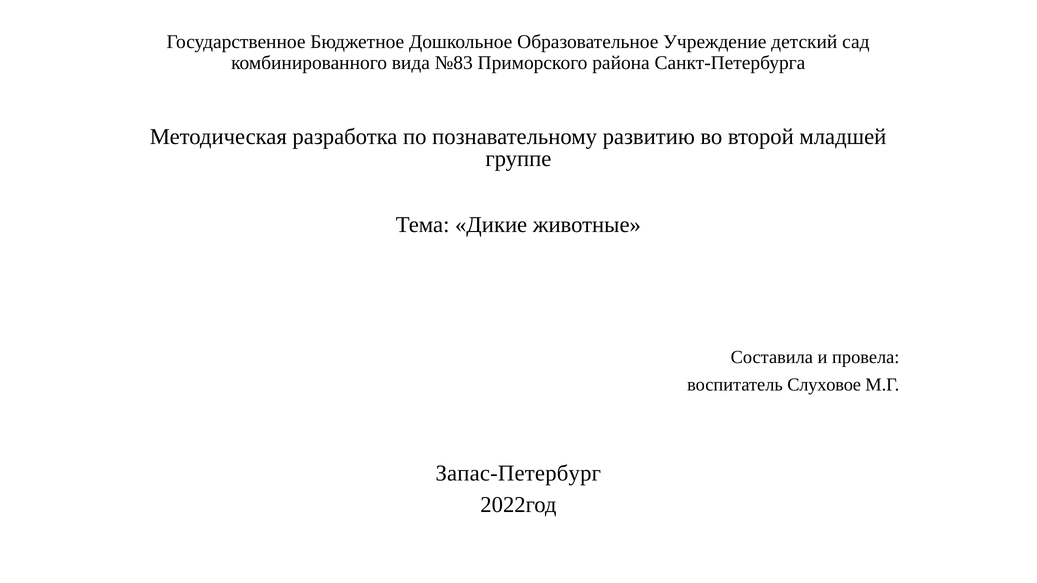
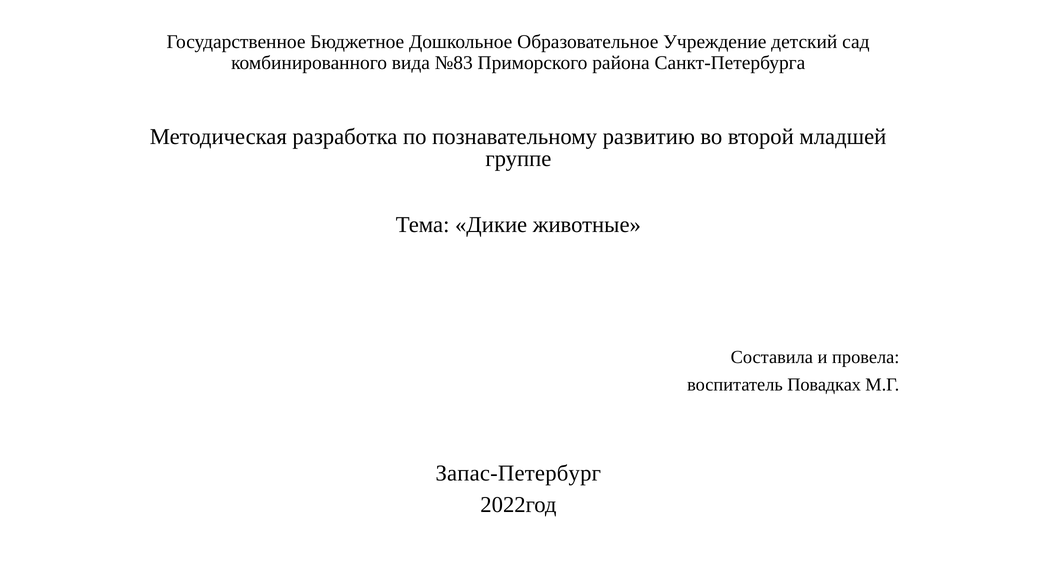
Слуховое: Слуховое -> Повадках
